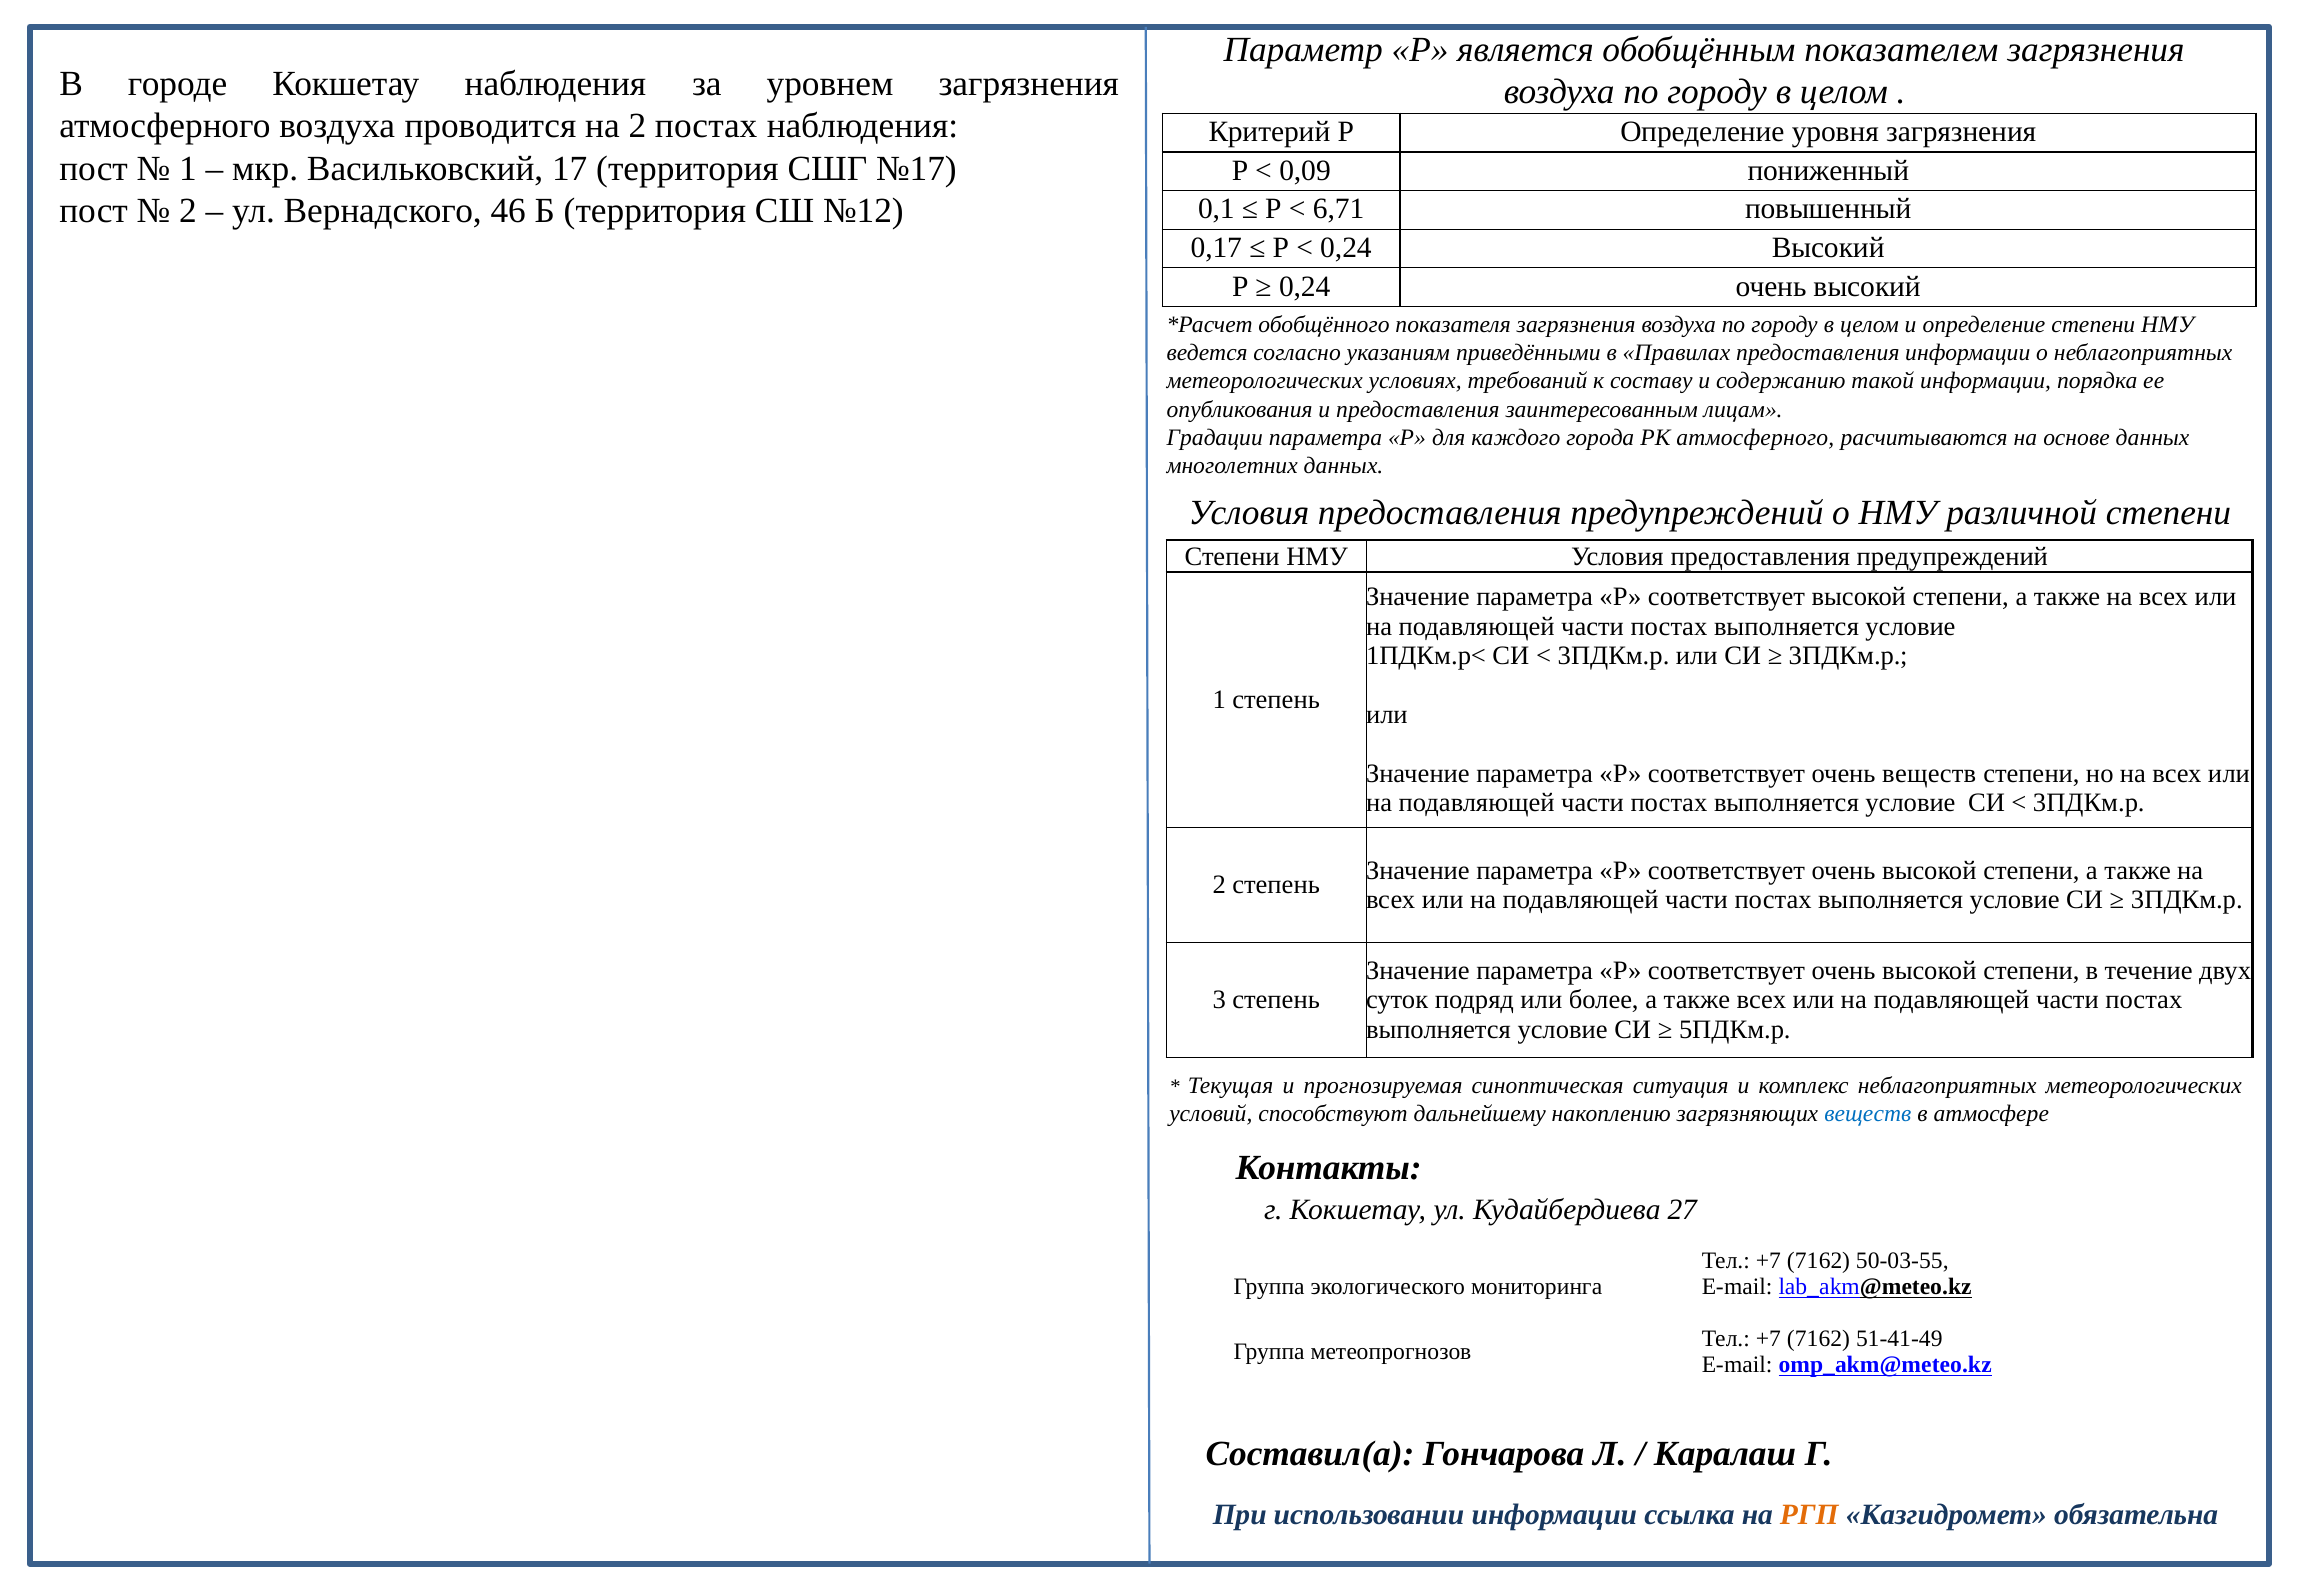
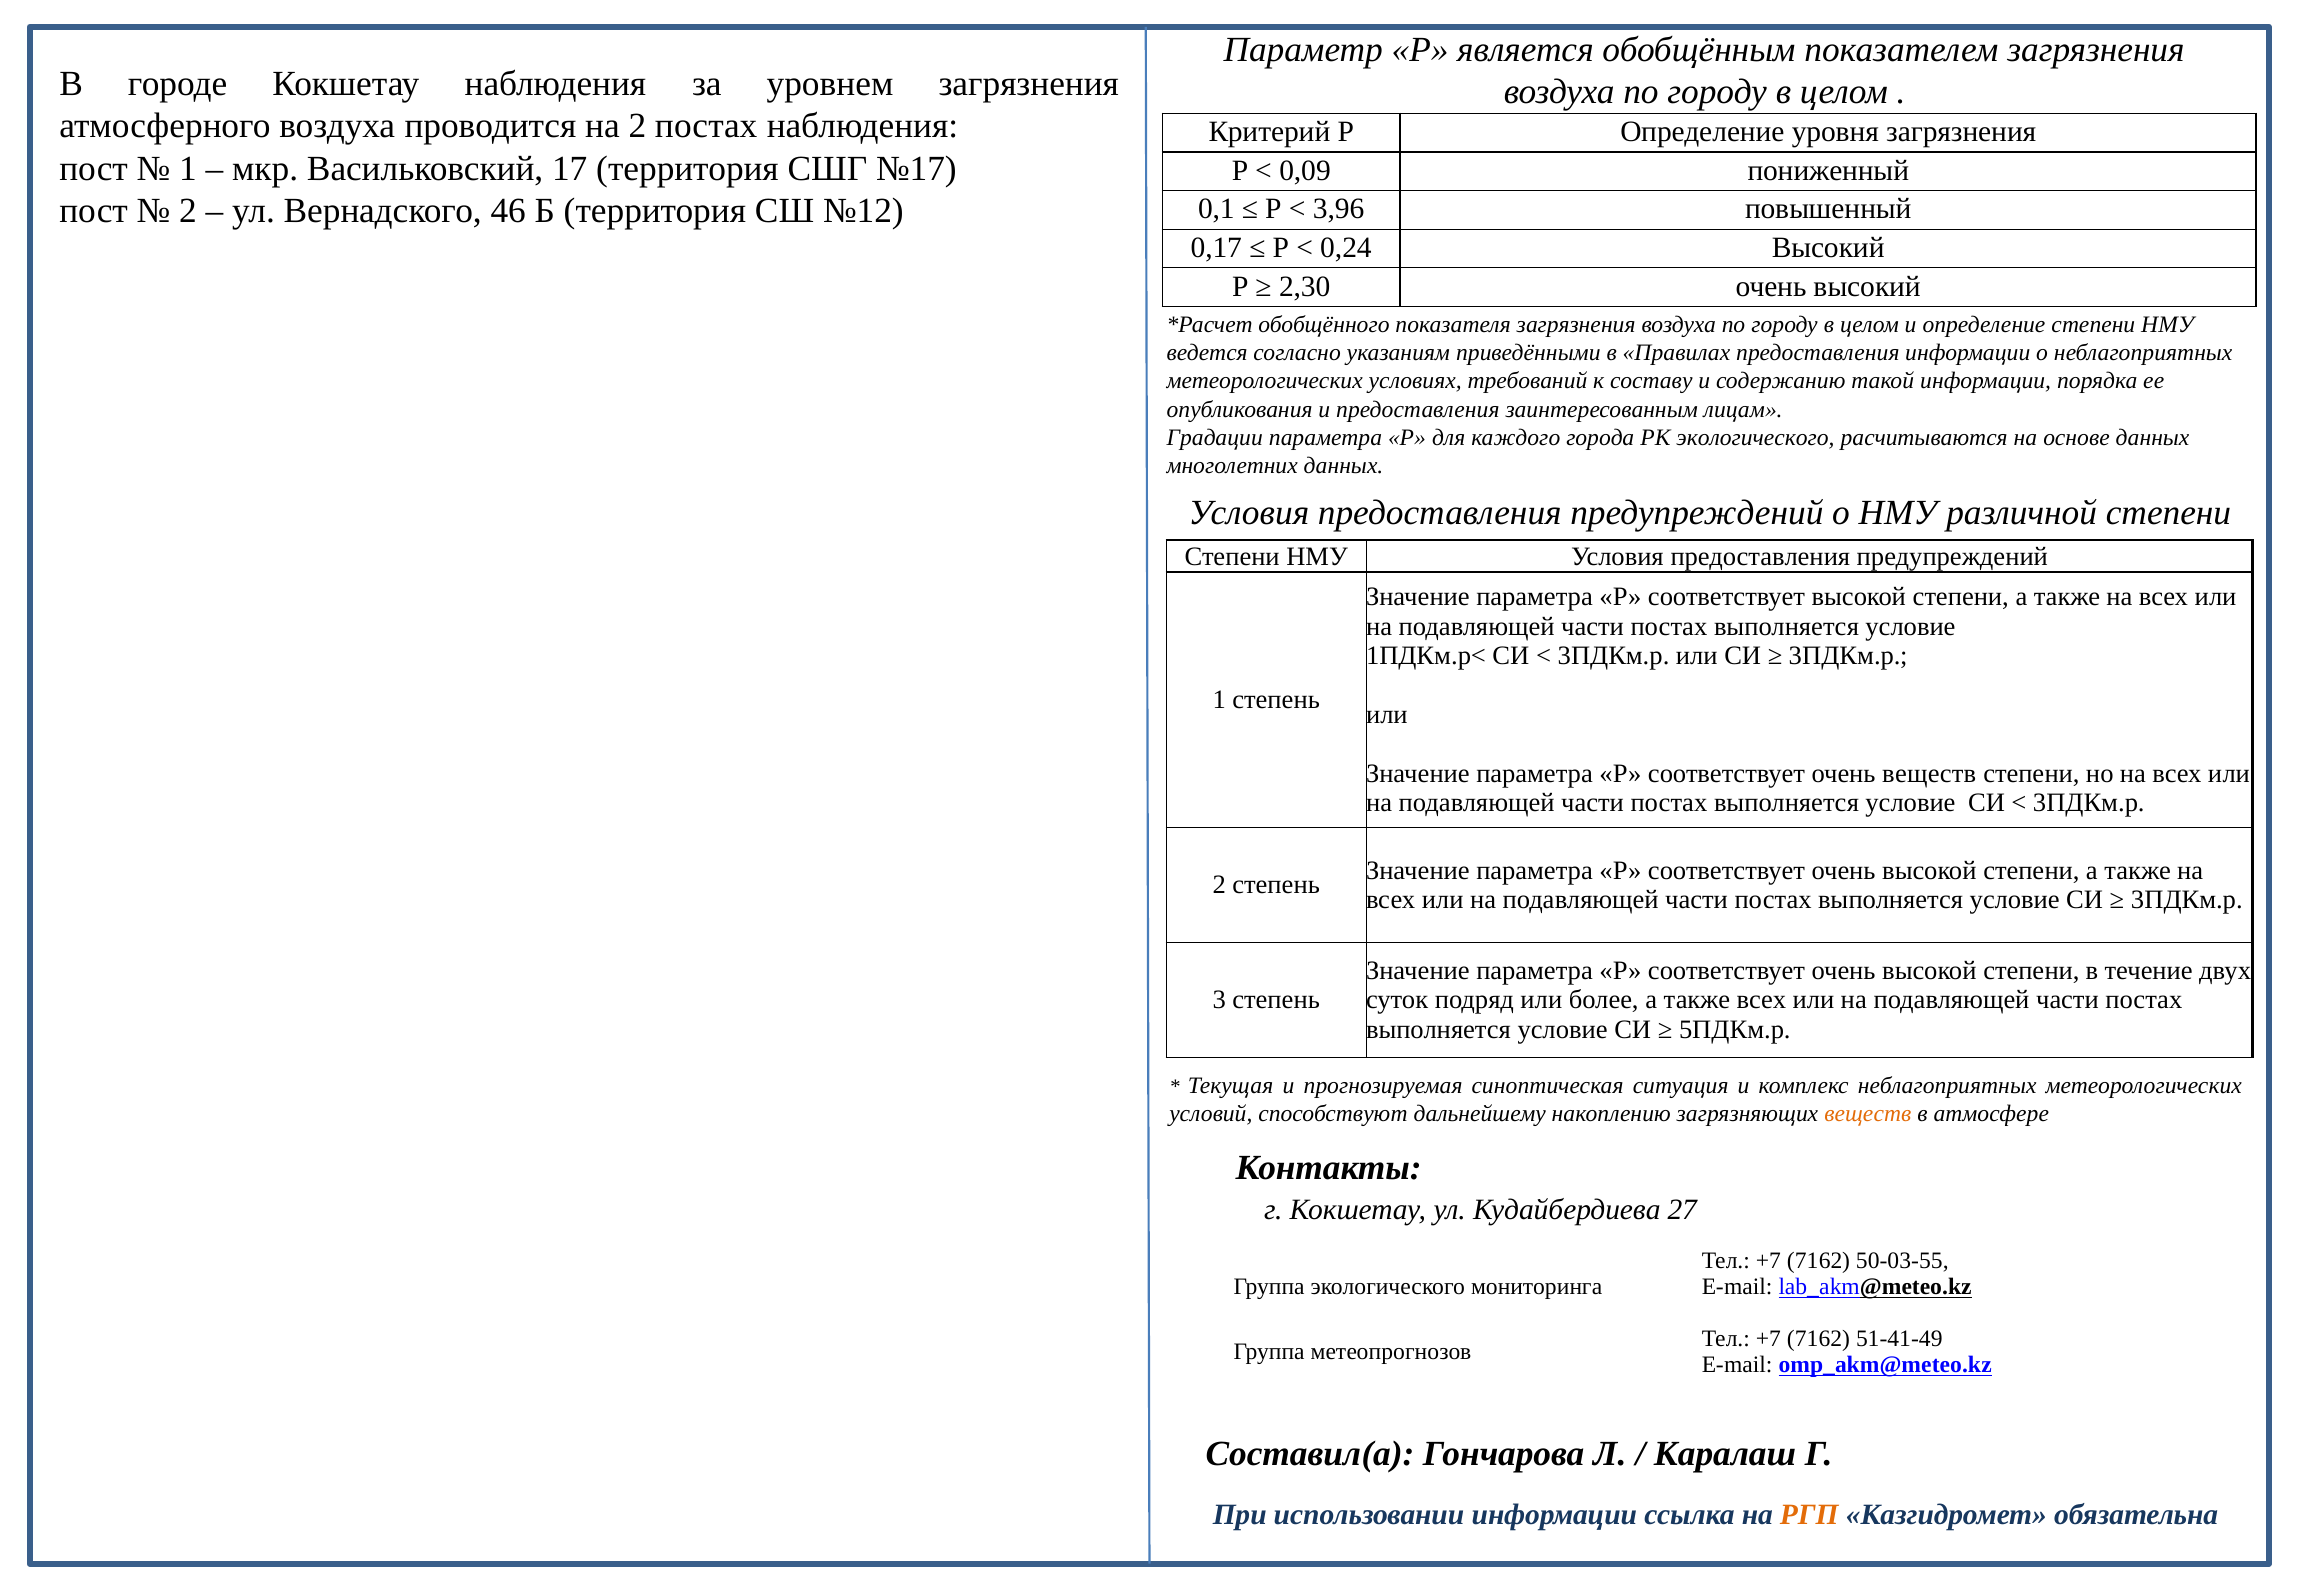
6,71: 6,71 -> 3,96
0,24 at (1305, 287): 0,24 -> 2,30
РК атмосферного: атмосферного -> экологического
веществ at (1868, 1114) colour: blue -> orange
